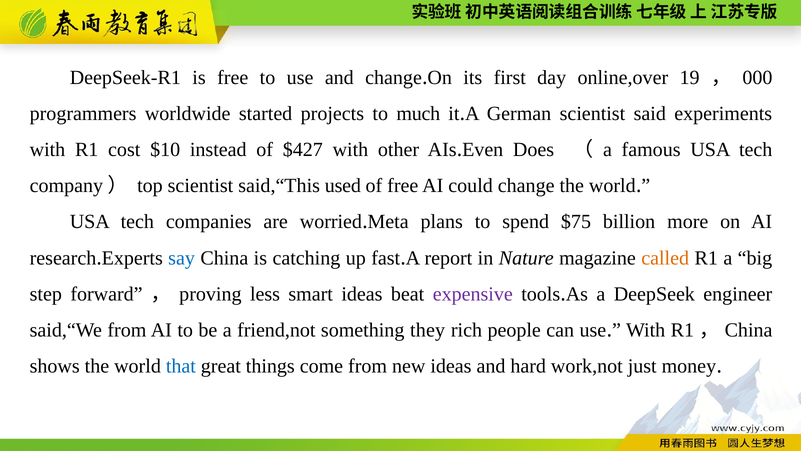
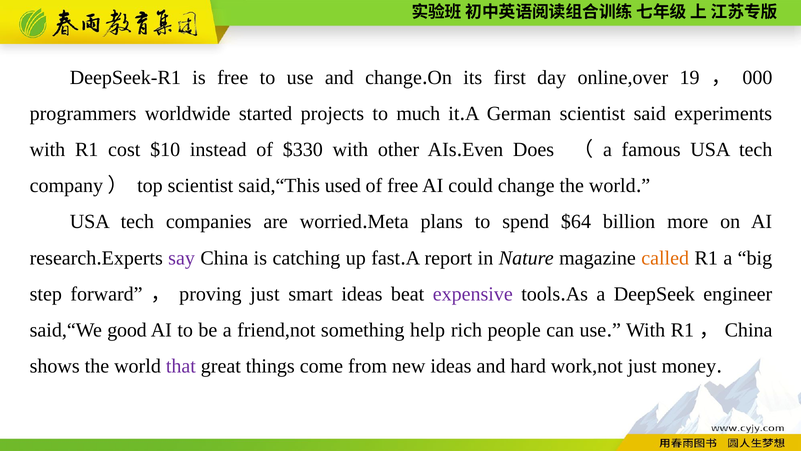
$427: $427 -> $330
$75: $75 -> $64
say colour: blue -> purple
less at (265, 294): less -> just
said,“We from: from -> good
they: they -> help
that colour: blue -> purple
